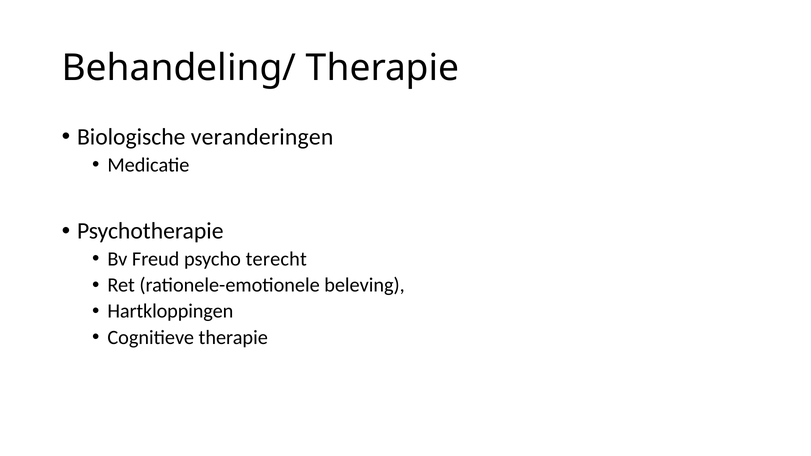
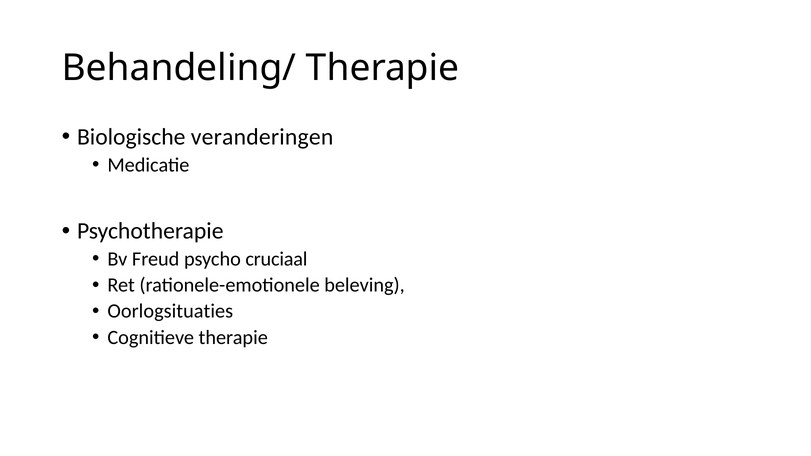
terecht: terecht -> cruciaal
Hartkloppingen: Hartkloppingen -> Oorlogsituaties
